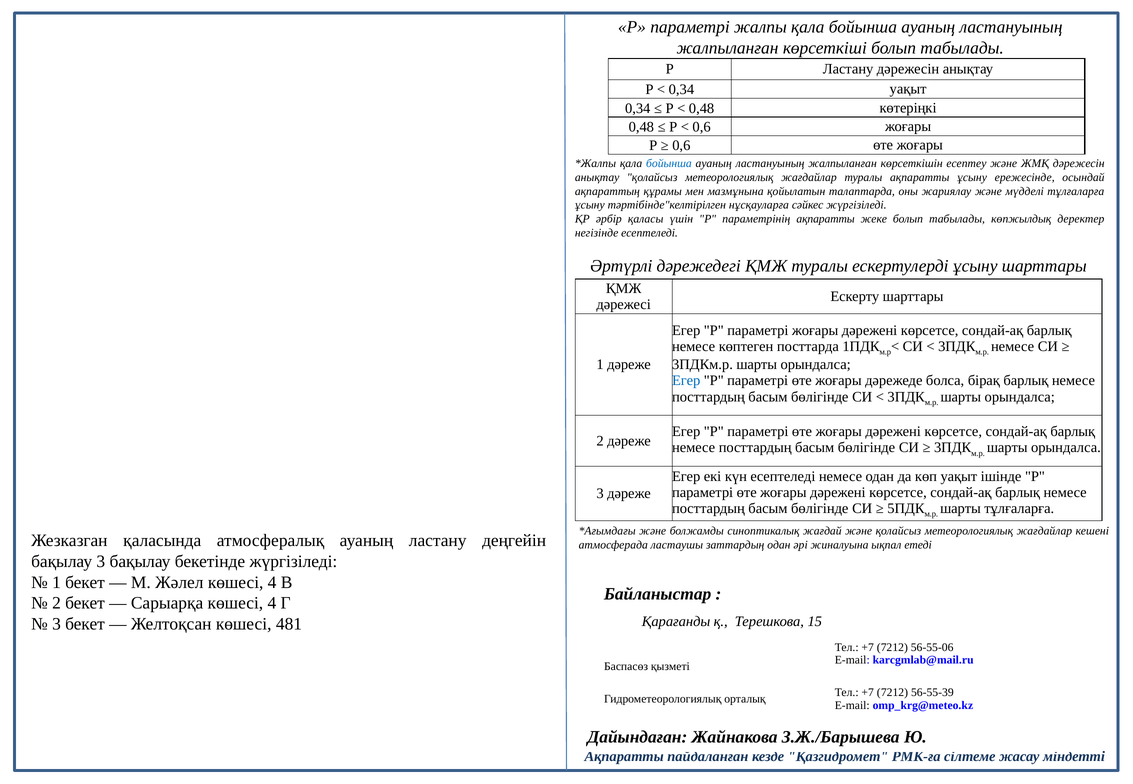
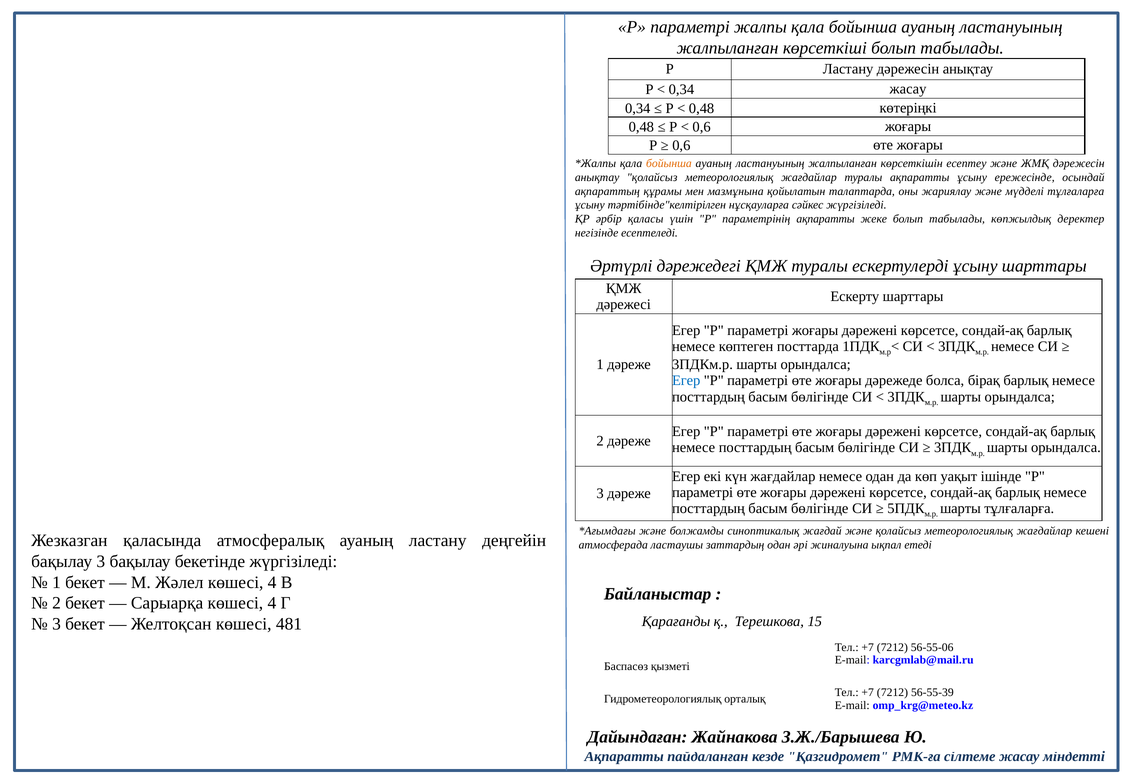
0,34 уақыт: уақыт -> жасау
бойынша at (669, 164) colour: blue -> orange
күн есептеледі: есептеледі -> жағдайлар
